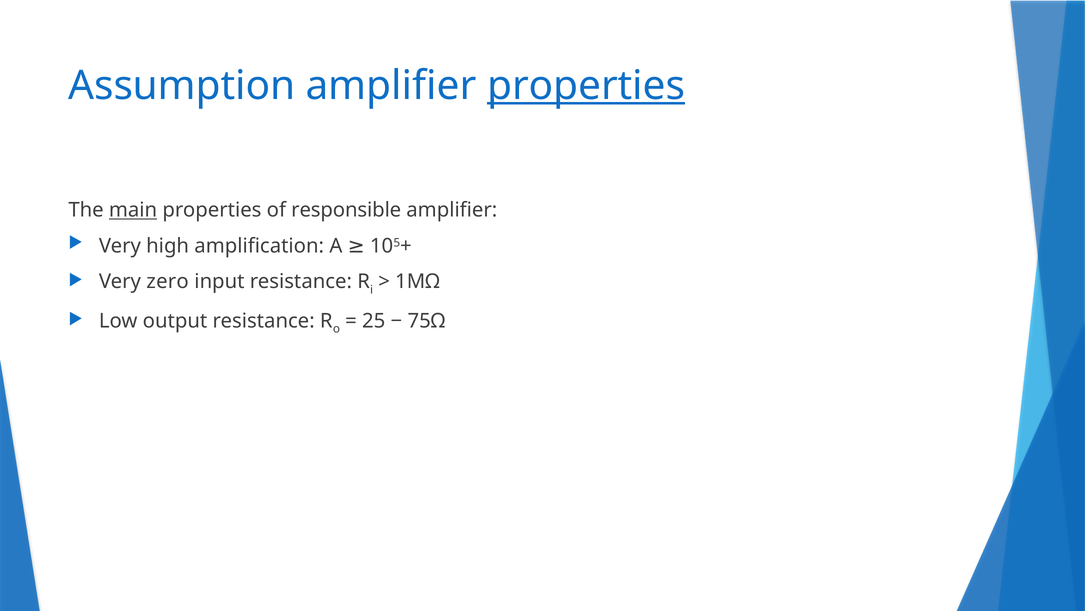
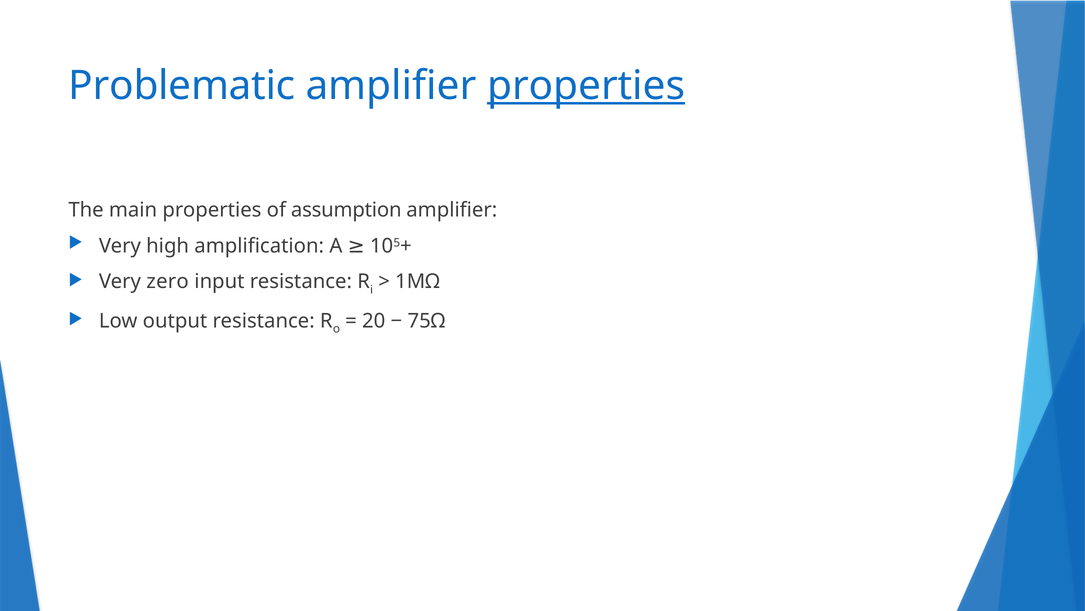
Assumption: Assumption -> Problematic
main underline: present -> none
responsible: responsible -> assumption
25: 25 -> 20
